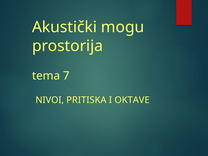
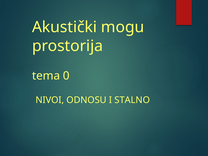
7: 7 -> 0
PRITISKA: PRITISKA -> ODNOSU
OKTAVE: OKTAVE -> STALNO
